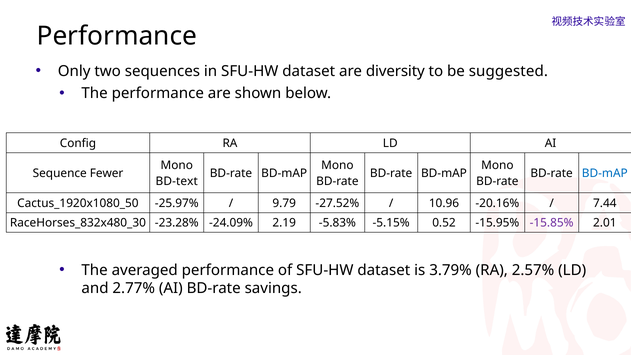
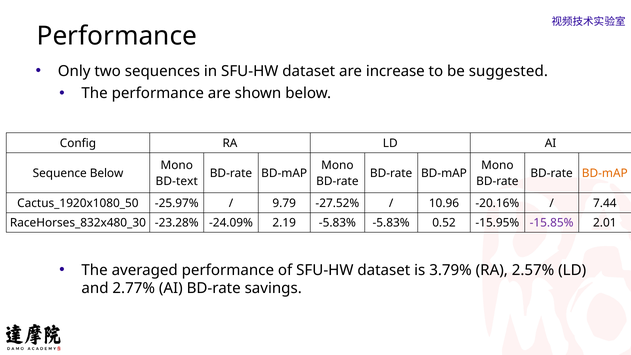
diversity: diversity -> increase
Sequence Fewer: Fewer -> Below
BD-mAP at (605, 173) colour: blue -> orange
-5.83% -5.15%: -5.15% -> -5.83%
